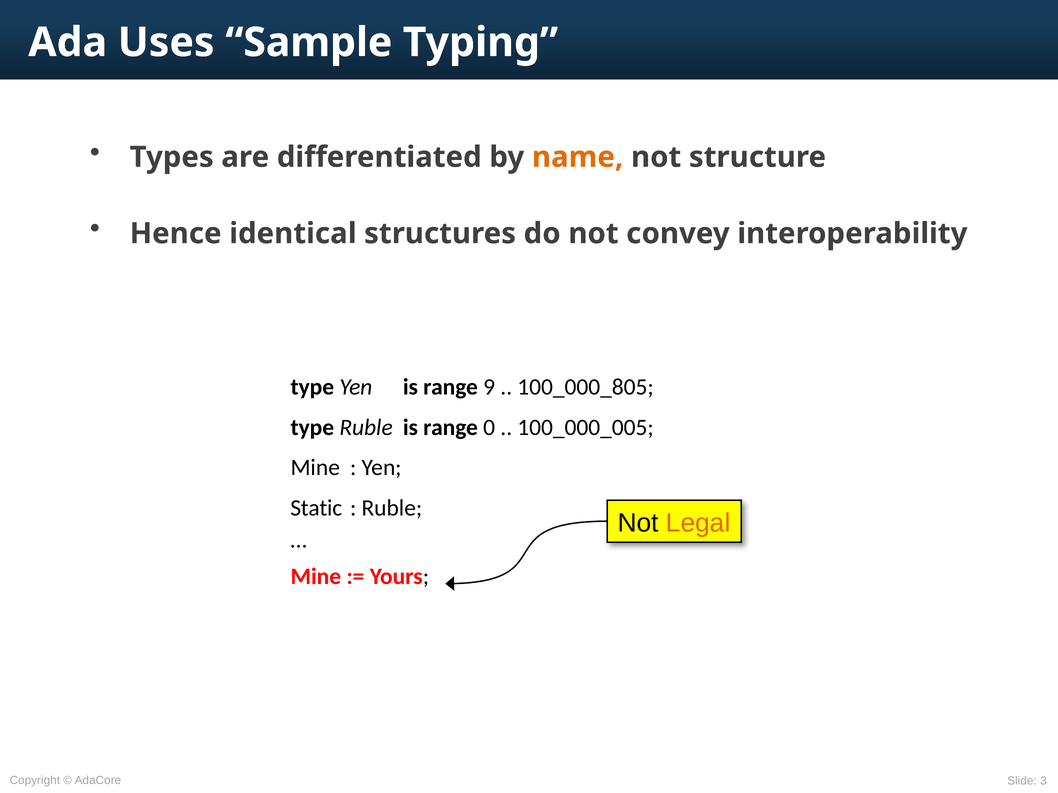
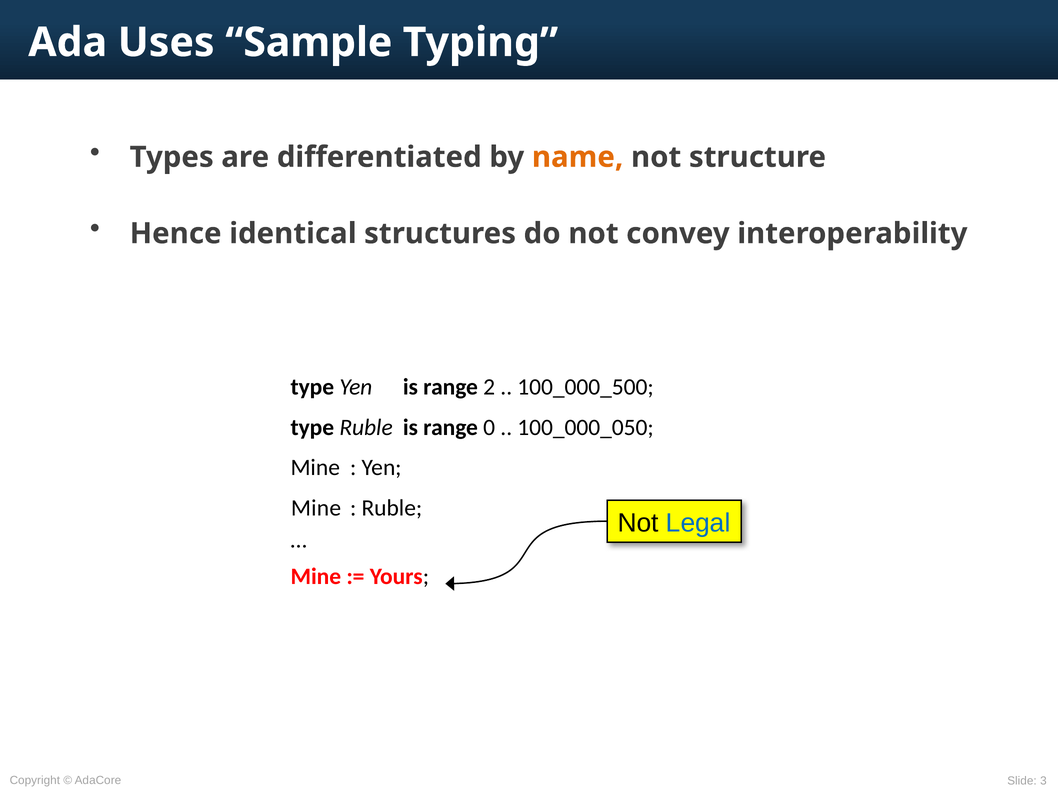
9: 9 -> 2
100_000_805: 100_000_805 -> 100_000_500
100_000_005: 100_000_005 -> 100_000_050
Static at (316, 508): Static -> Mine
Legal colour: orange -> blue
